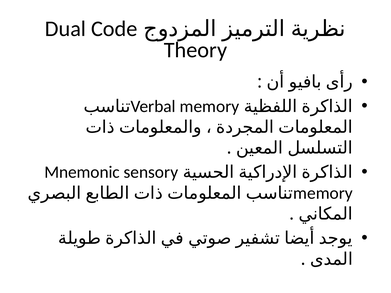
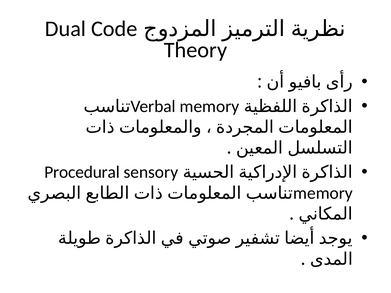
Mnemonic: Mnemonic -> Procedural
